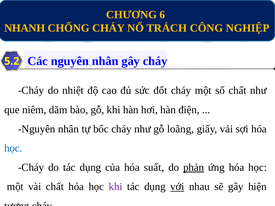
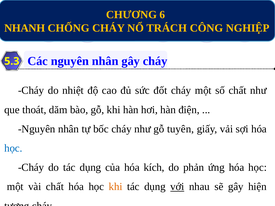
5.2: 5.2 -> 5.3
niêm: niêm -> thoát
loãng: loãng -> tuyên
suất: suất -> kích
phản underline: present -> none
khi at (116, 187) colour: purple -> orange
